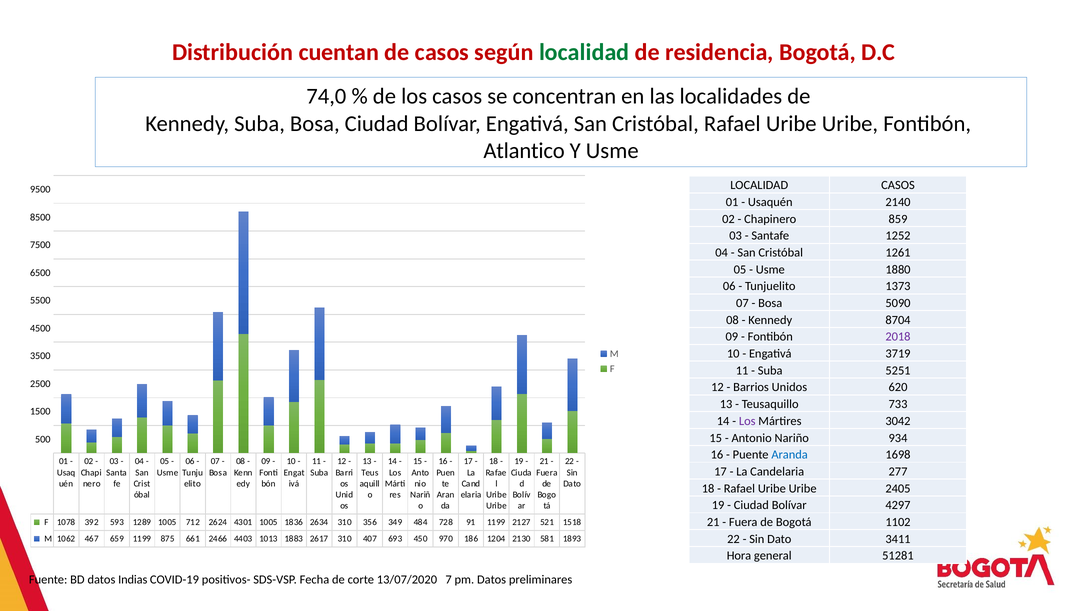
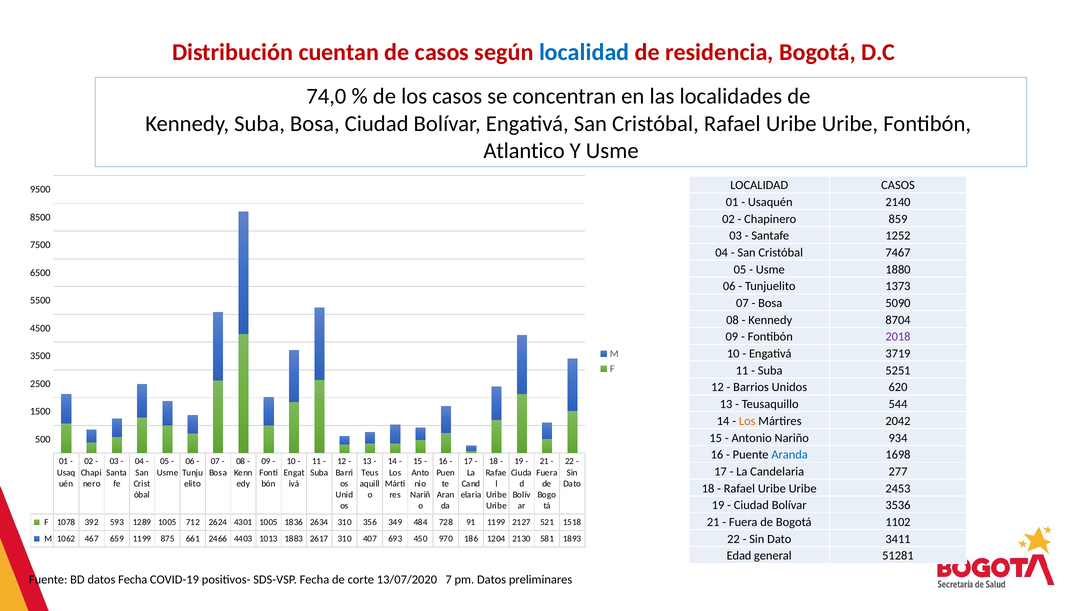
localidad at (584, 52) colour: green -> blue
1261: 1261 -> 7467
733: 733 -> 544
Los at (747, 421) colour: purple -> orange
3042: 3042 -> 2042
2405: 2405 -> 2453
4297: 4297 -> 3536
Hora: Hora -> Edad
datos Indias: Indias -> Fecha
